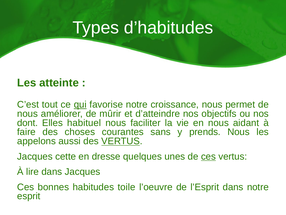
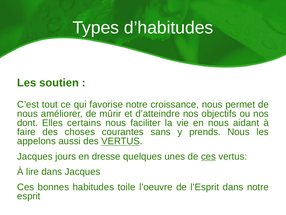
atteinte: atteinte -> soutien
qui underline: present -> none
habituel: habituel -> certains
cette: cette -> jours
